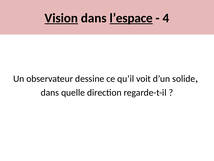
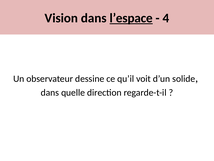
Vision underline: present -> none
